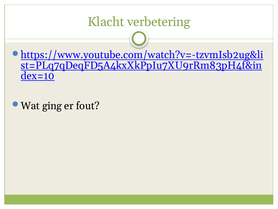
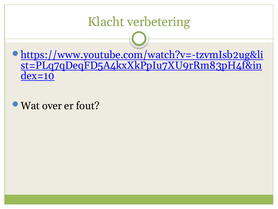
ging: ging -> over
